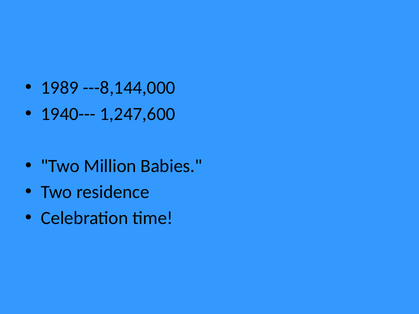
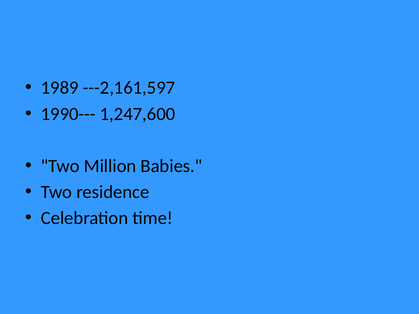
---8,144,000: ---8,144,000 -> ---2,161,597
1940---: 1940--- -> 1990---
